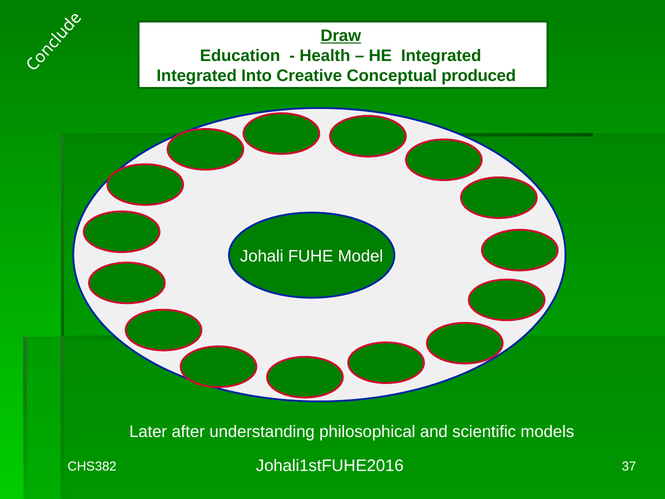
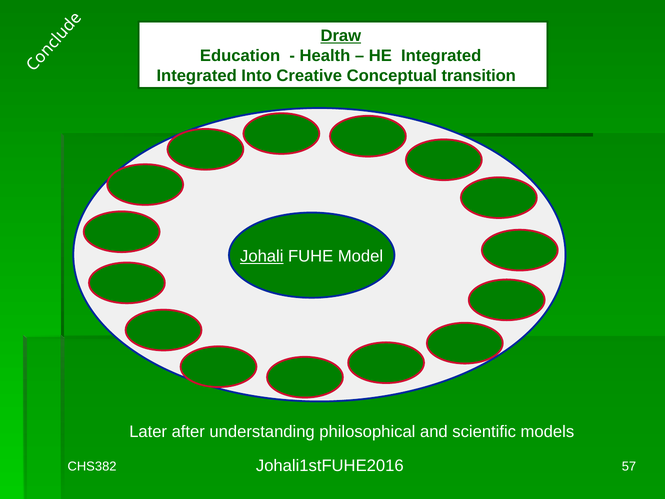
produced: produced -> transition
Johali underline: none -> present
37: 37 -> 57
